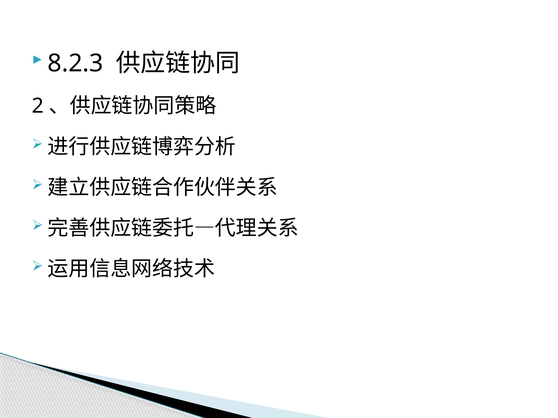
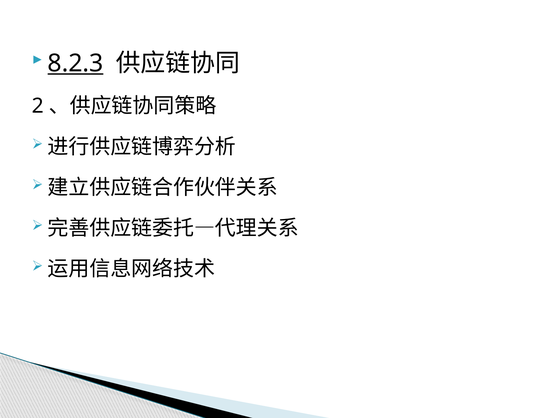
8.2.3 underline: none -> present
